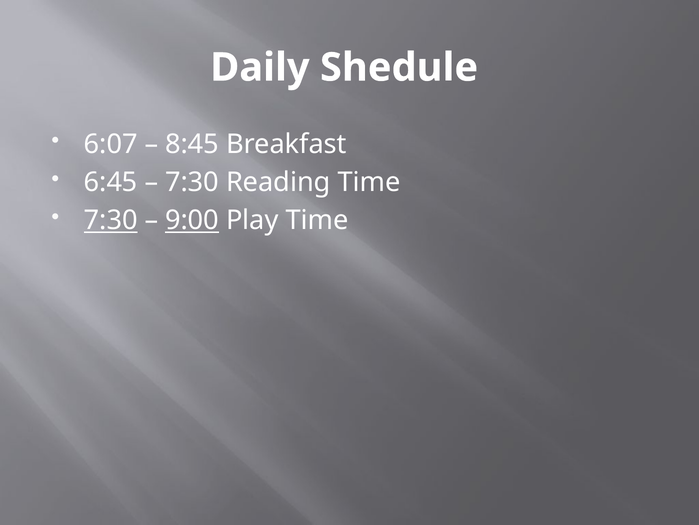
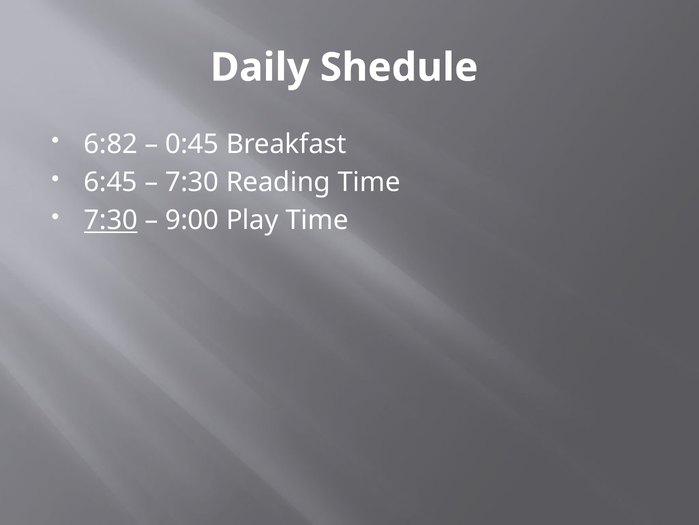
6:07: 6:07 -> 6:82
8:45: 8:45 -> 0:45
9:00 underline: present -> none
